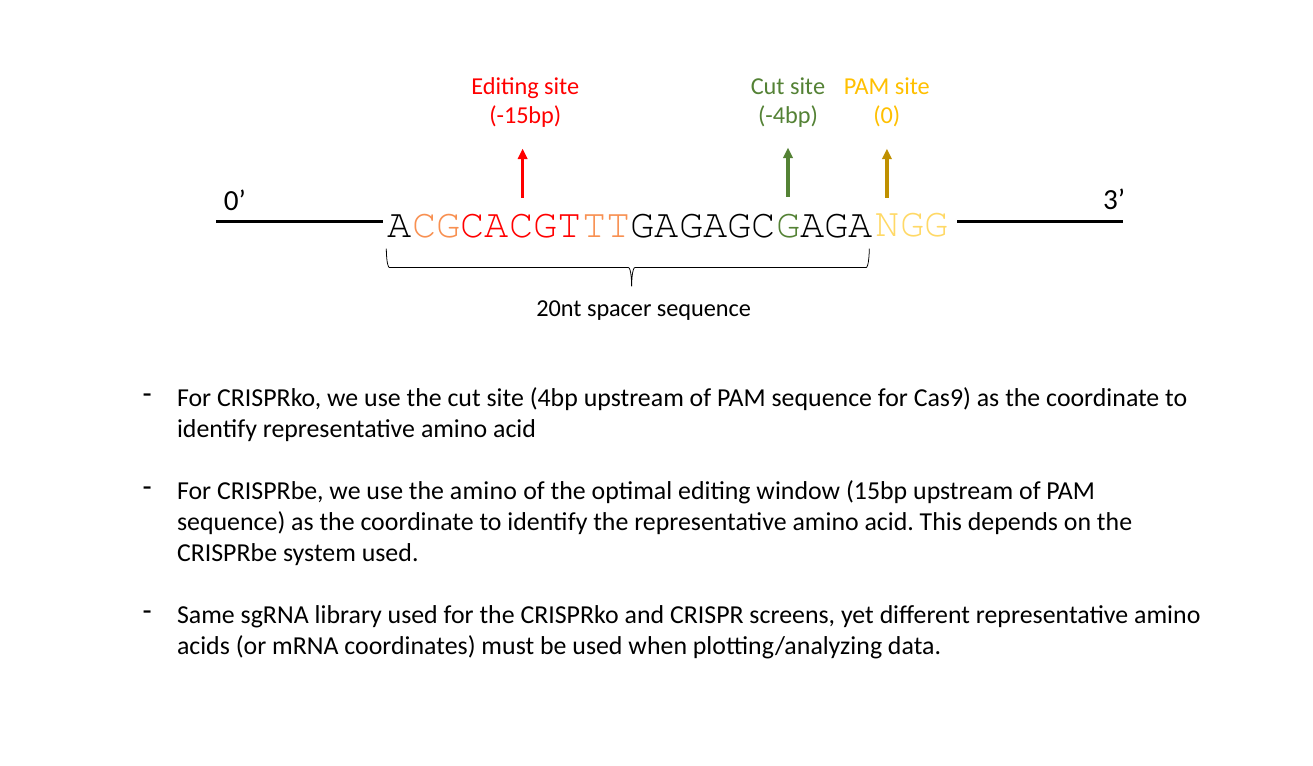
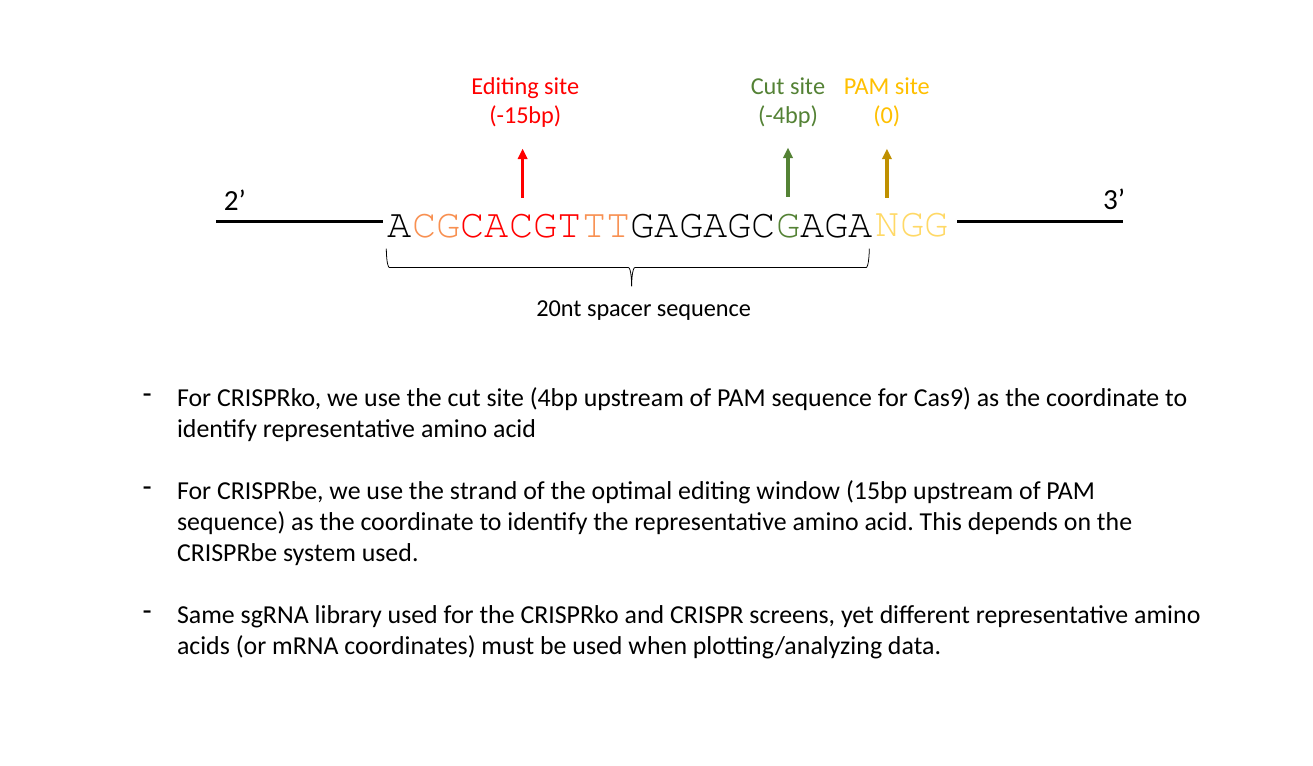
0 at (235, 201): 0 -> 2
the amino: amino -> strand
